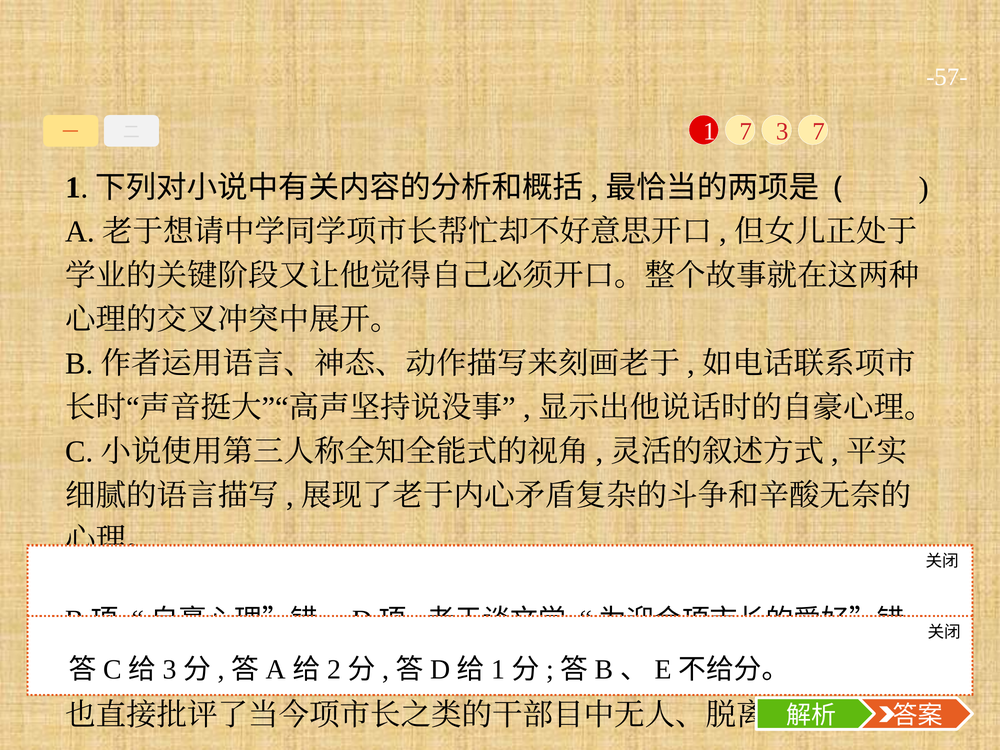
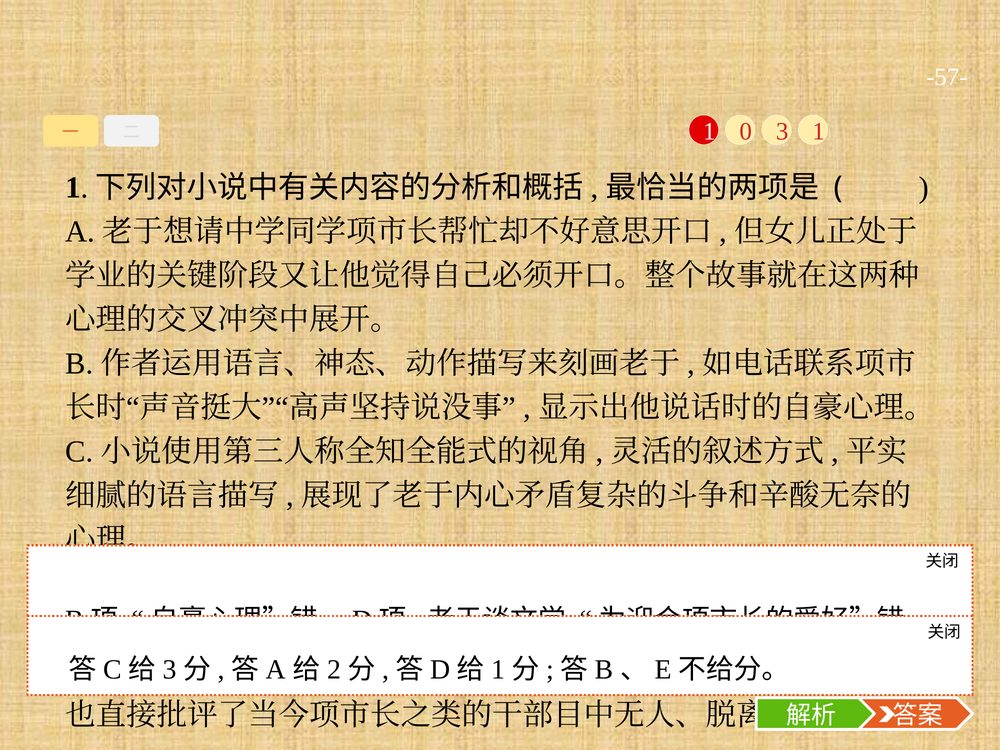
1 7: 7 -> 0
3 7: 7 -> 1
